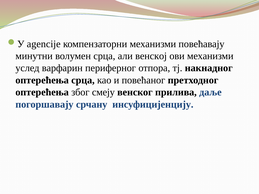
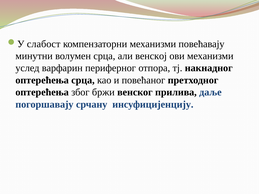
agencije: agencije -> слабост
смеју: смеју -> бржи
